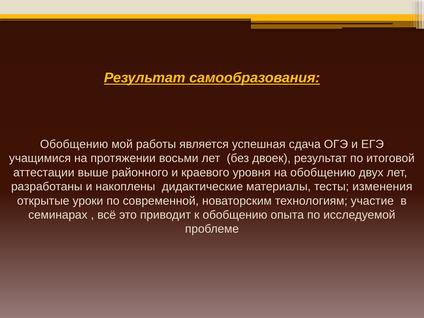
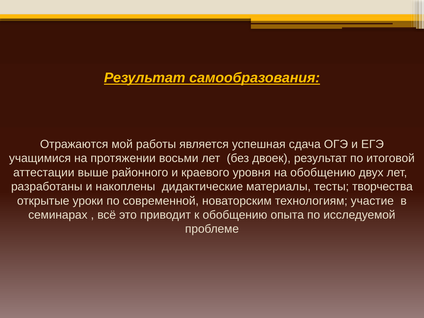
Обобщению at (74, 144): Обобщению -> Отражаются
изменения: изменения -> творчества
